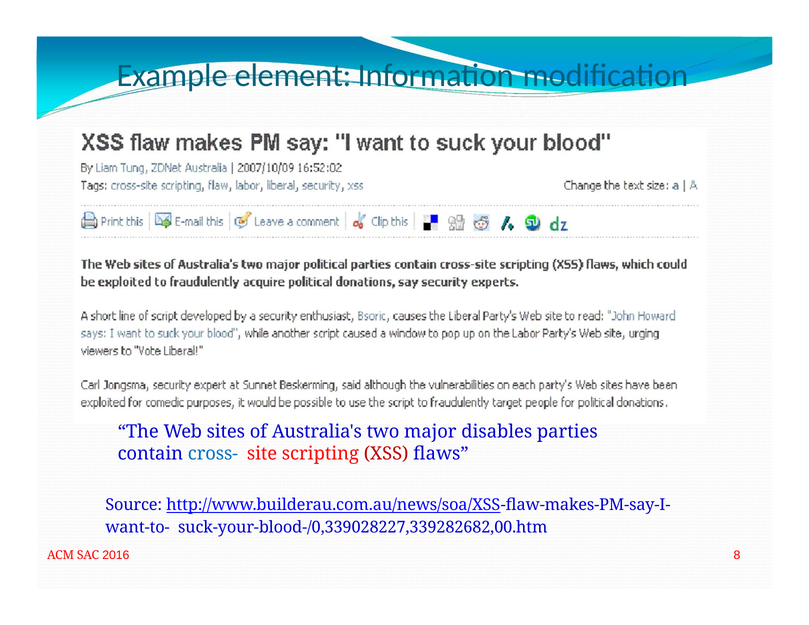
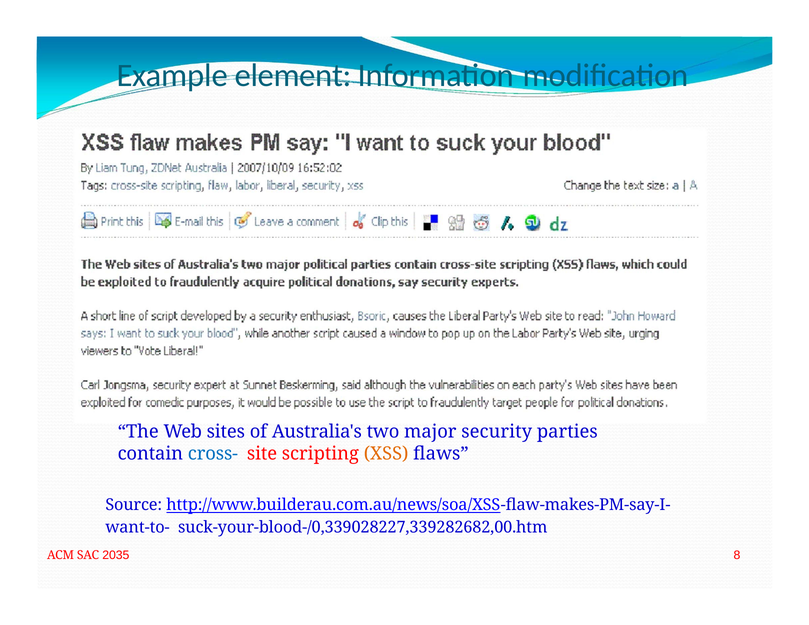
disables: disables -> security
XSS colour: red -> orange
2016: 2016 -> 2035
